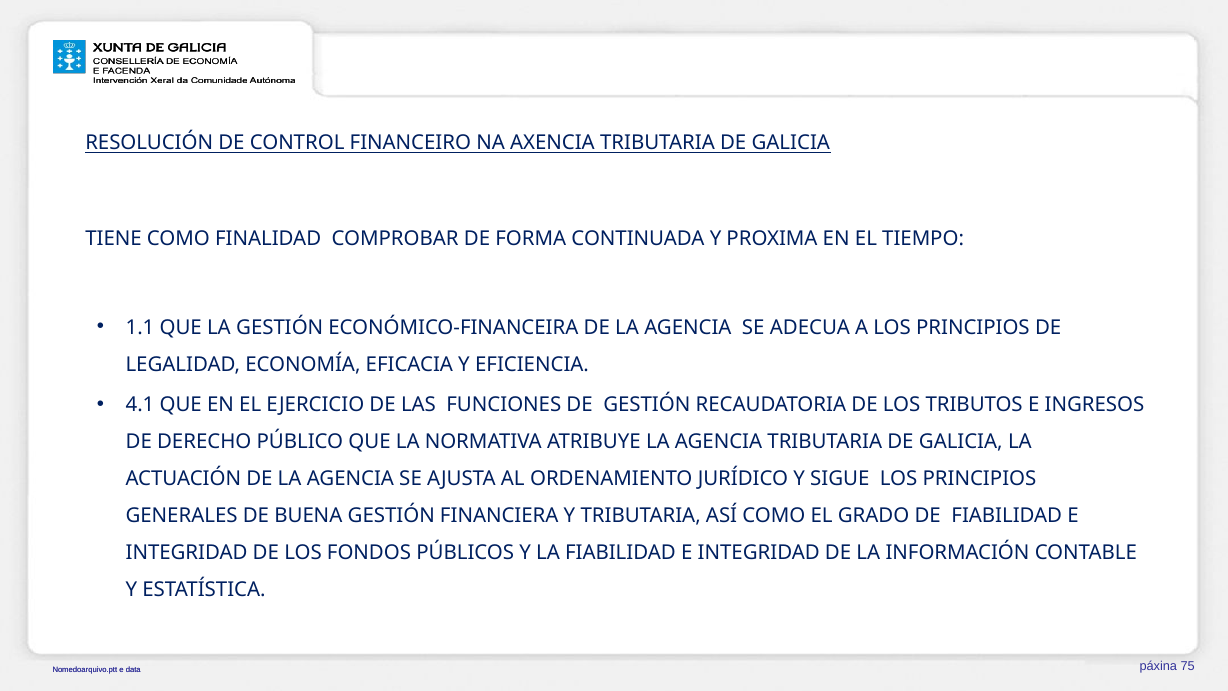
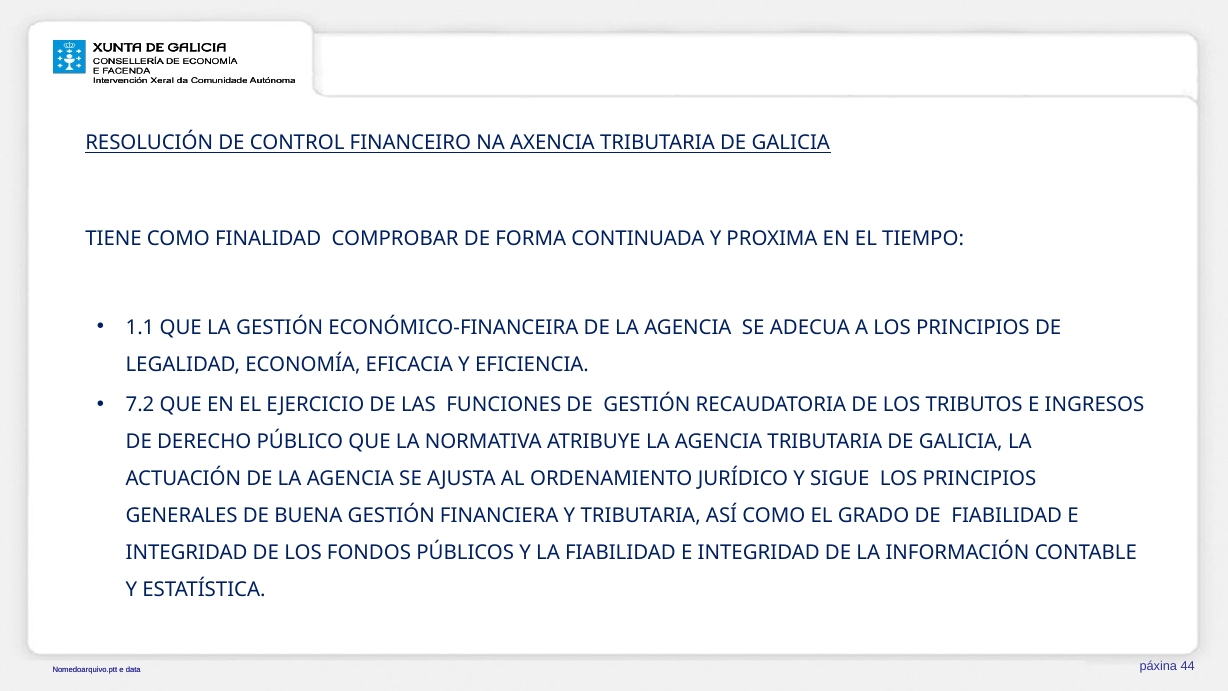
4.1: 4.1 -> 7.2
75: 75 -> 44
